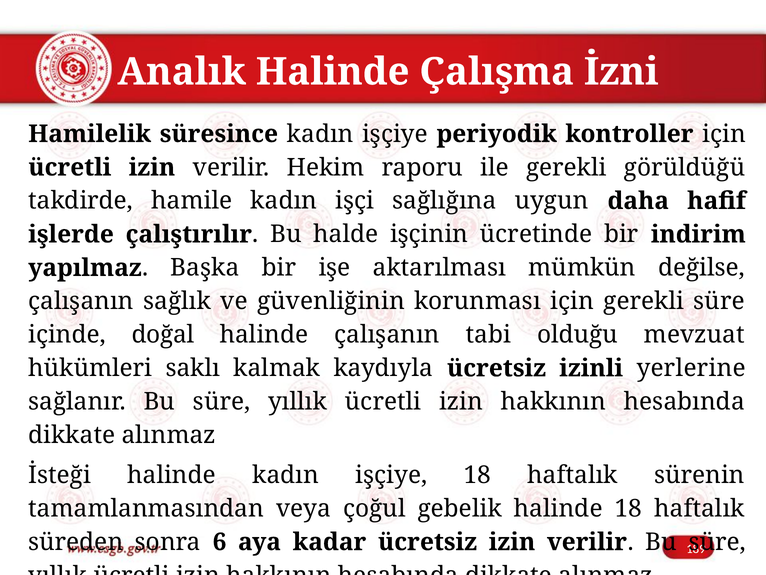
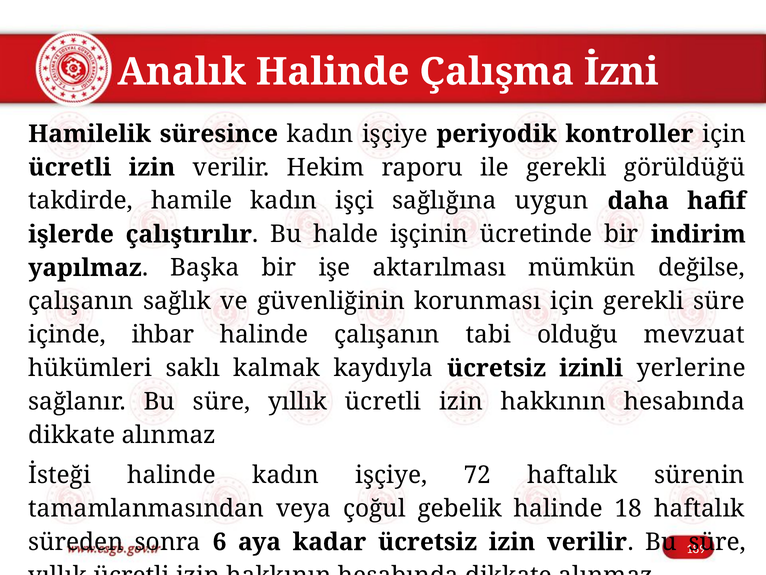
doğal: doğal -> ihbar
işçiye 18: 18 -> 72
